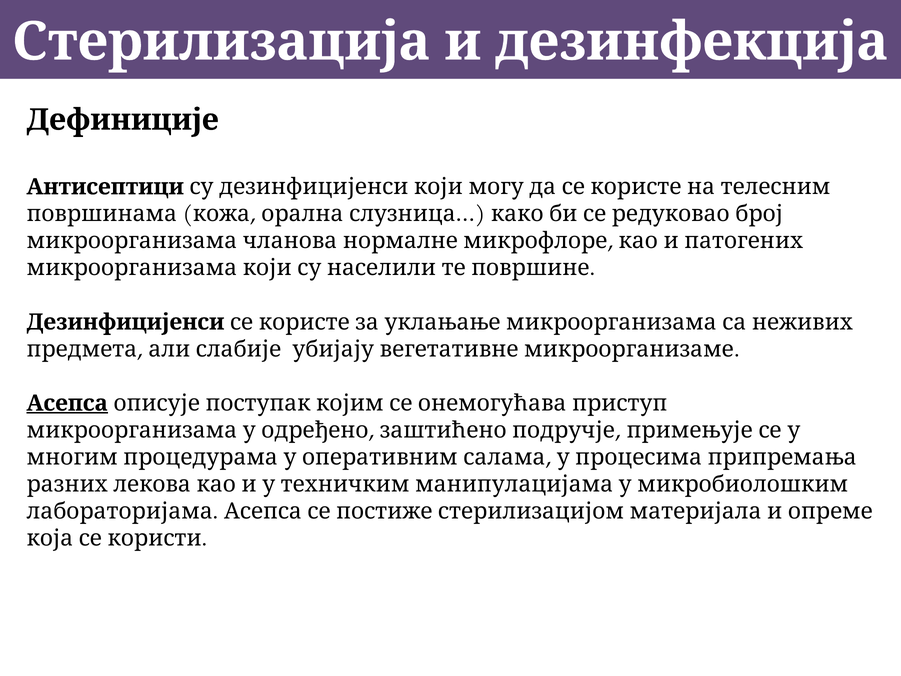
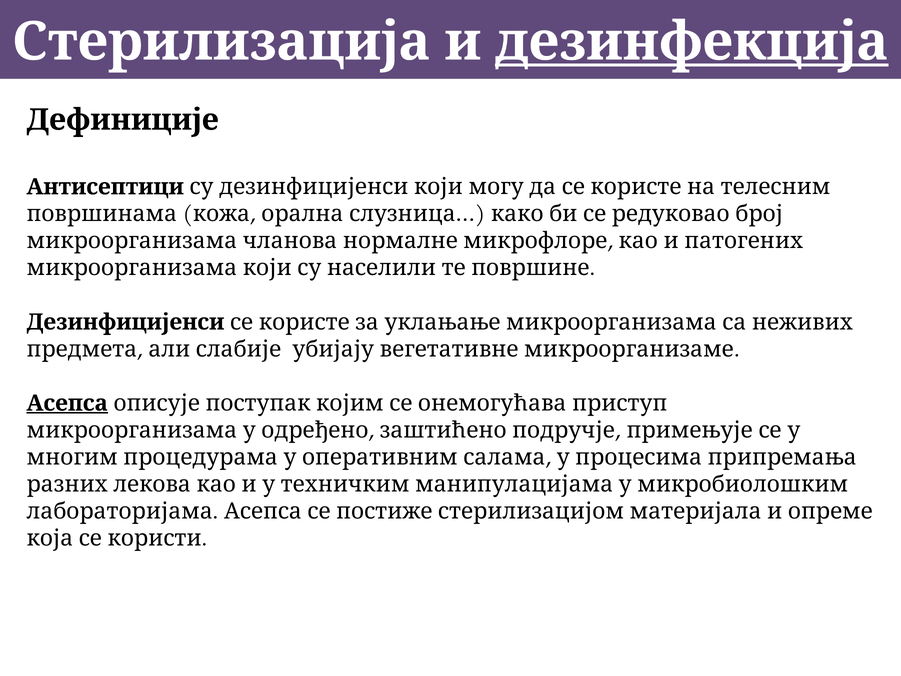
дезинфекција underline: none -> present
